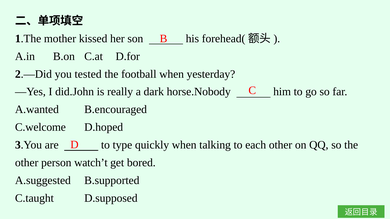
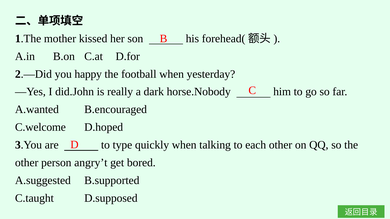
tested: tested -> happy
watch’t: watch’t -> angry’t
